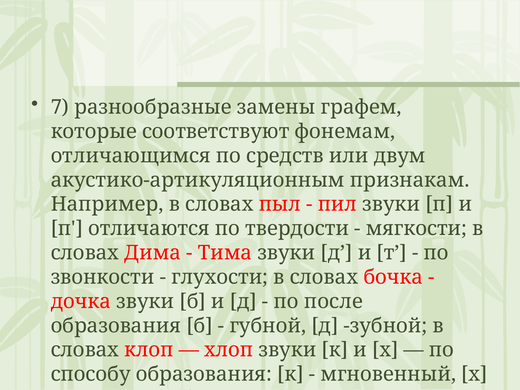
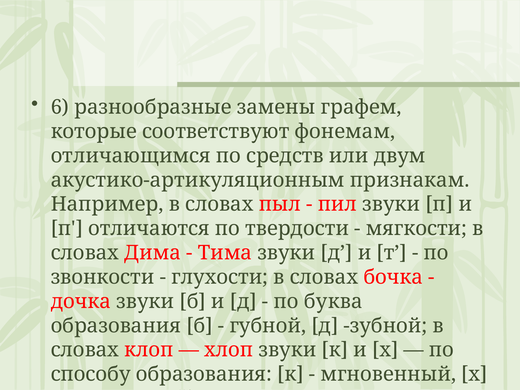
7: 7 -> 6
после: после -> буква
